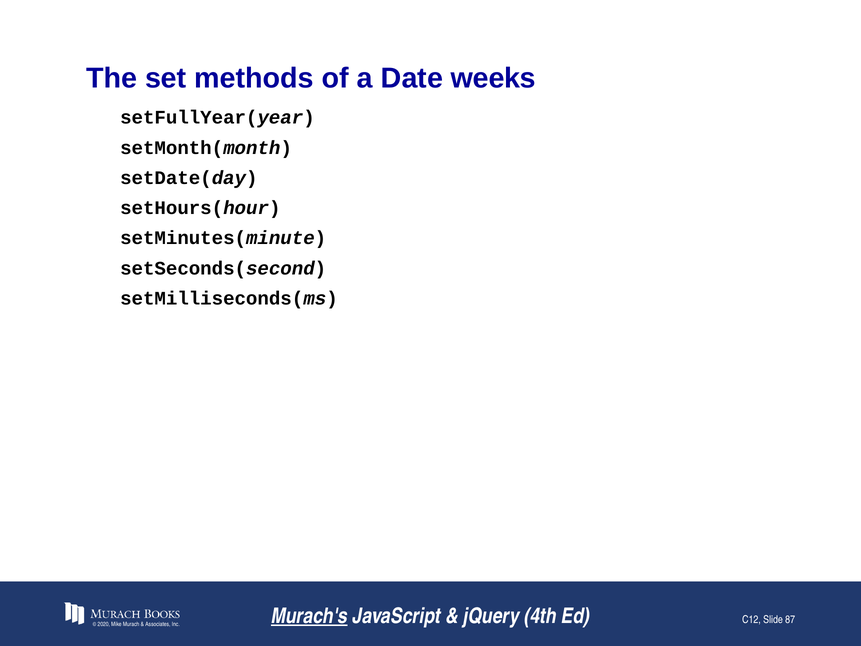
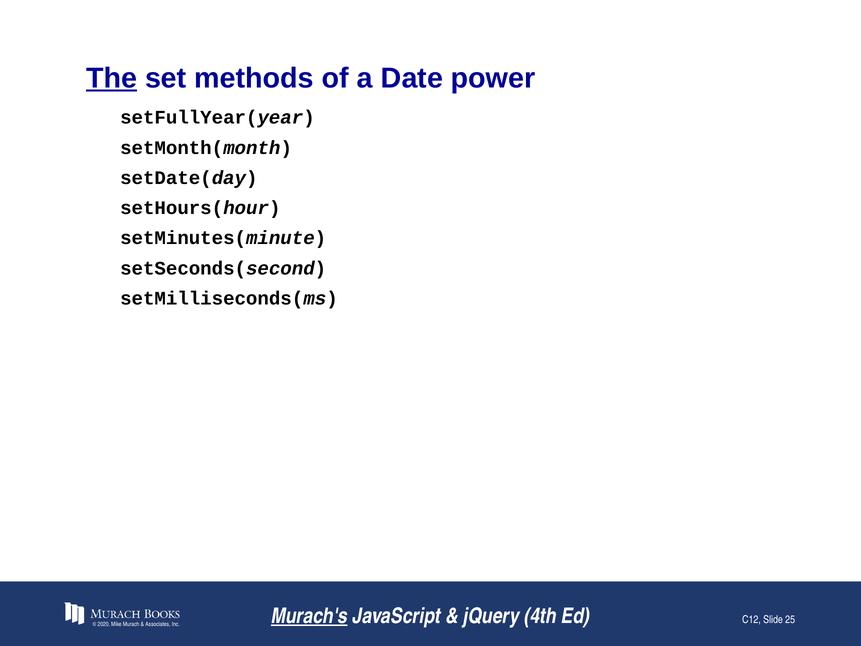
The underline: none -> present
weeks: weeks -> power
87: 87 -> 25
